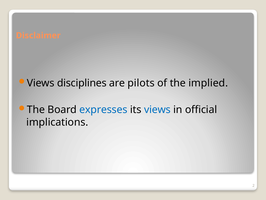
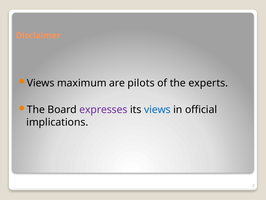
disciplines: disciplines -> maximum
implied: implied -> experts
expresses colour: blue -> purple
